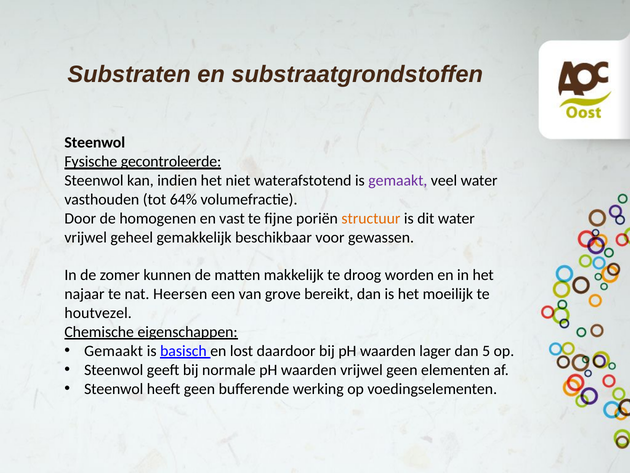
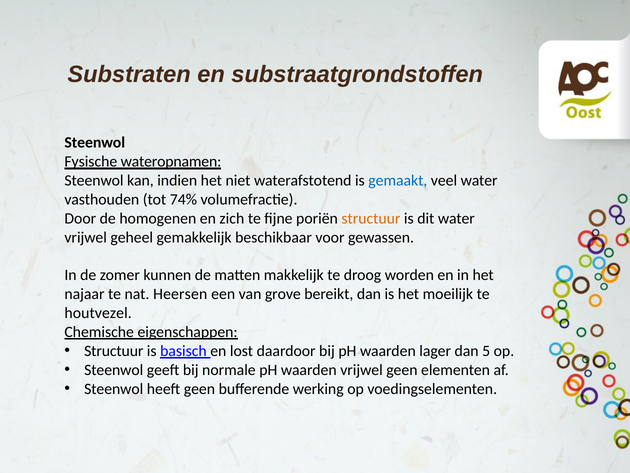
gecontroleerde: gecontroleerde -> wateropnamen
gemaakt at (398, 180) colour: purple -> blue
64%: 64% -> 74%
vast: vast -> zich
Gemaakt at (114, 350): Gemaakt -> Structuur
